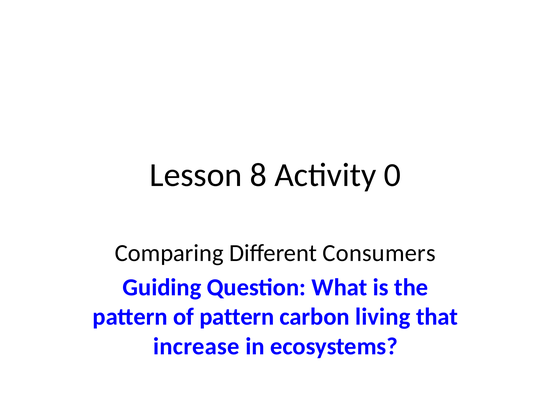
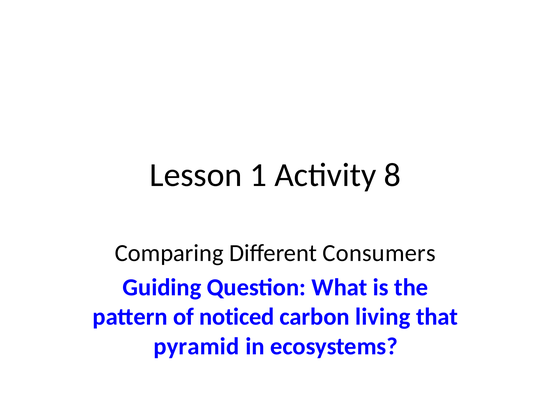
8: 8 -> 1
0: 0 -> 8
of pattern: pattern -> noticed
increase: increase -> pyramid
